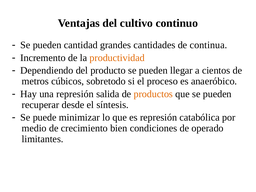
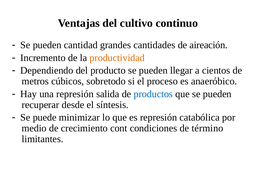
continua: continua -> aireación
productos colour: orange -> blue
bien: bien -> cont
operado: operado -> término
